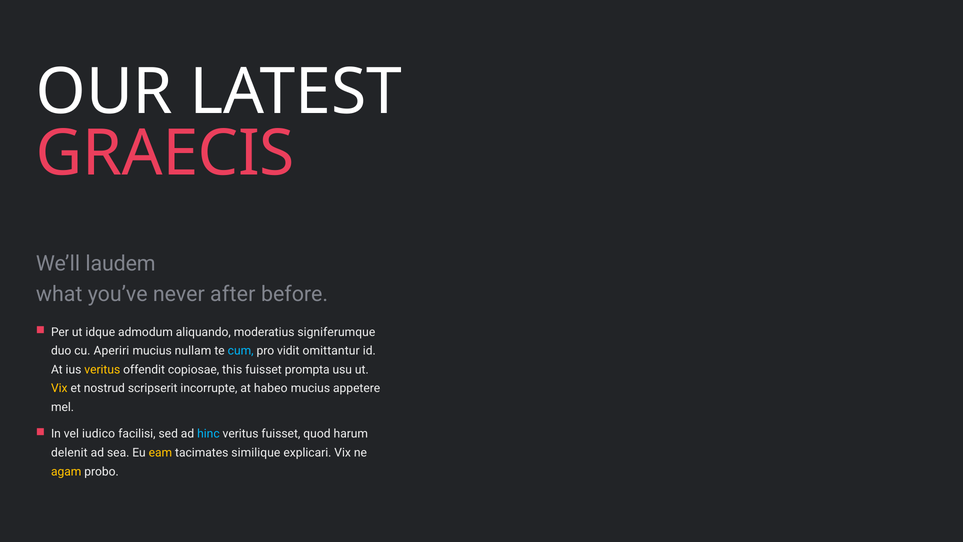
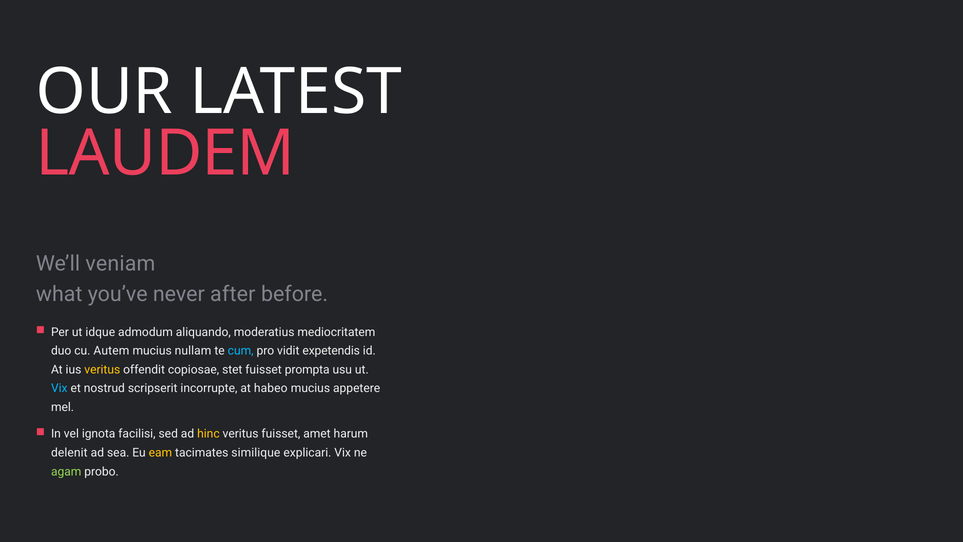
GRAECIS: GRAECIS -> LAUDEM
laudem: laudem -> veniam
signiferumque: signiferumque -> mediocritatem
Aperiri: Aperiri -> Autem
omittantur: omittantur -> expetendis
this: this -> stet
Vix at (59, 388) colour: yellow -> light blue
iudico: iudico -> ignota
hinc colour: light blue -> yellow
quod: quod -> amet
agam colour: yellow -> light green
